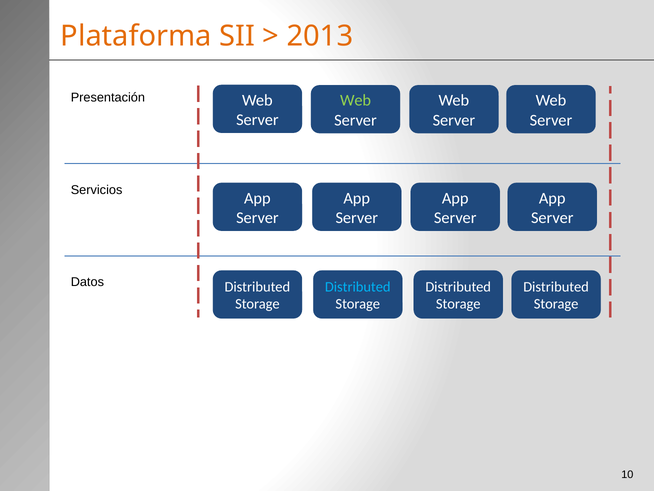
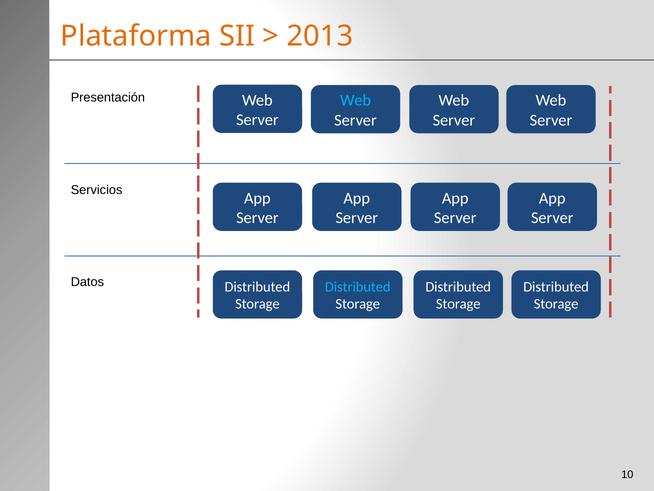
Web at (356, 100) colour: light green -> light blue
